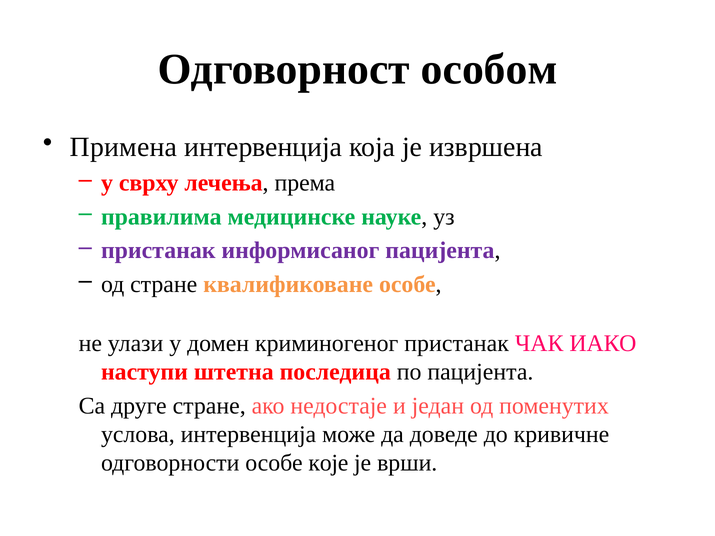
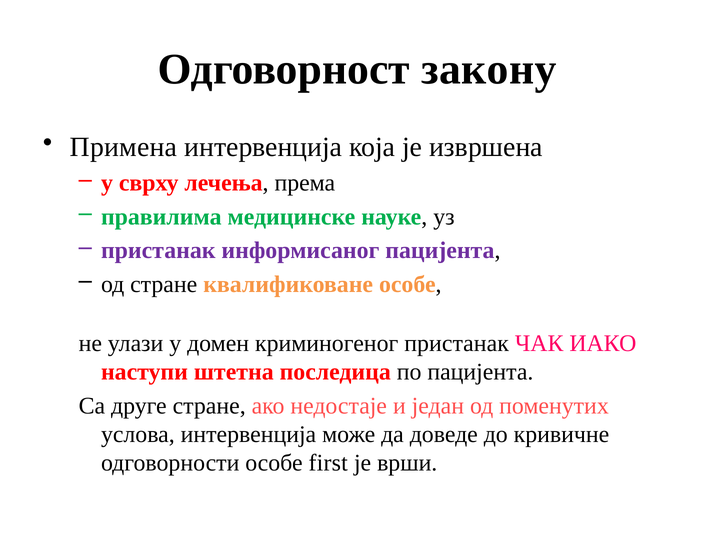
особом: особом -> закону
које: које -> first
